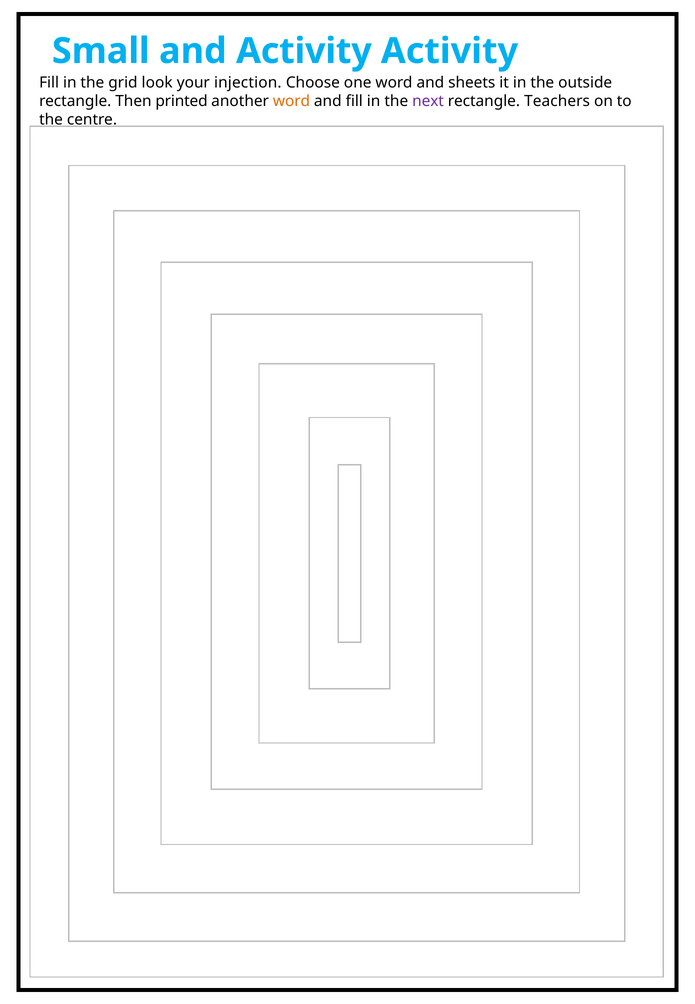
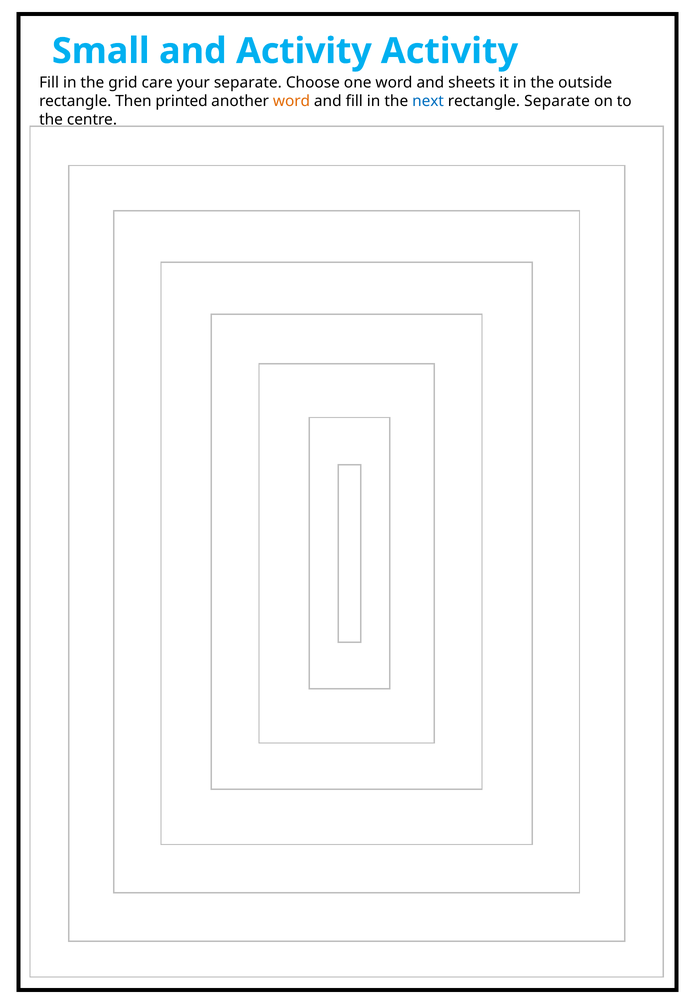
look: look -> care
your injection: injection -> separate
next colour: purple -> blue
rectangle Teachers: Teachers -> Separate
